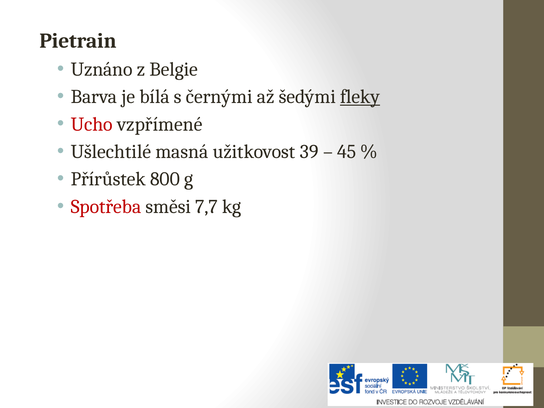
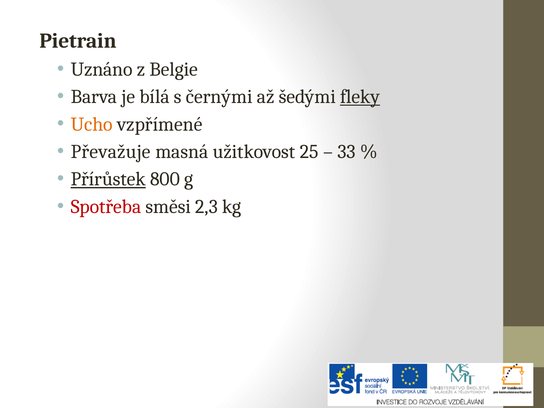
Ucho colour: red -> orange
Ušlechtilé: Ušlechtilé -> Převažuje
39: 39 -> 25
45: 45 -> 33
Přírůstek underline: none -> present
7,7: 7,7 -> 2,3
